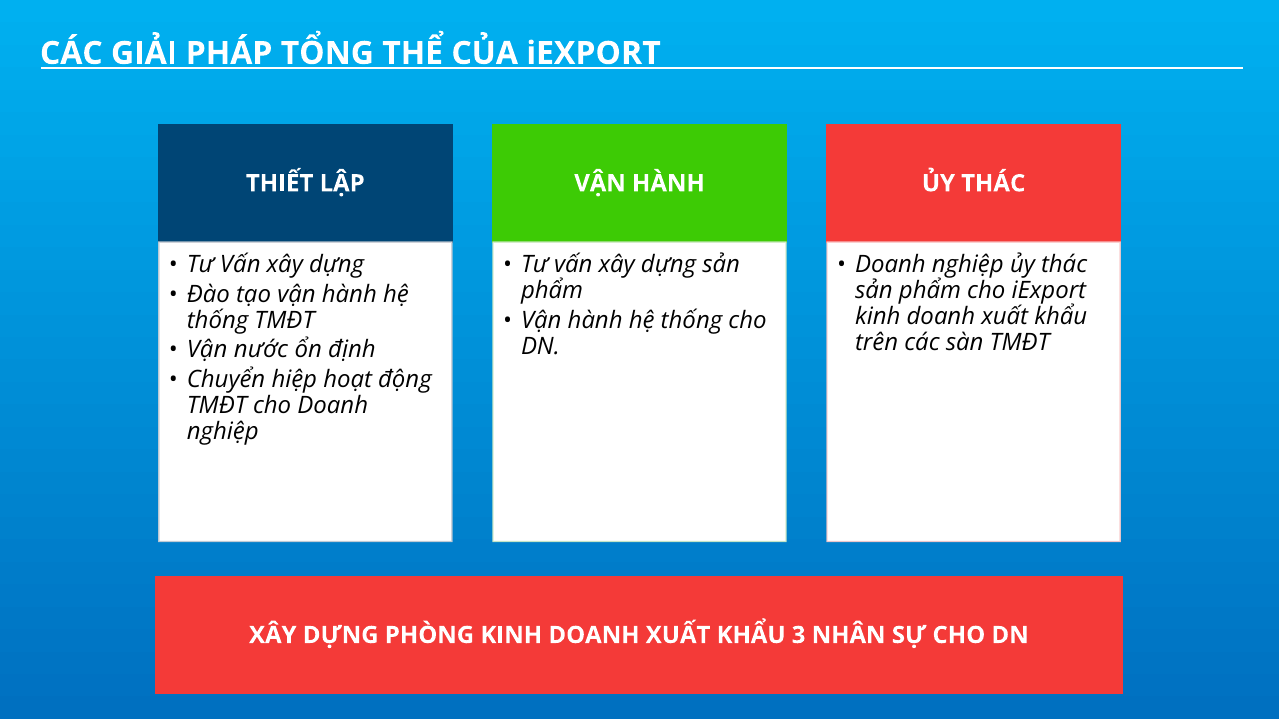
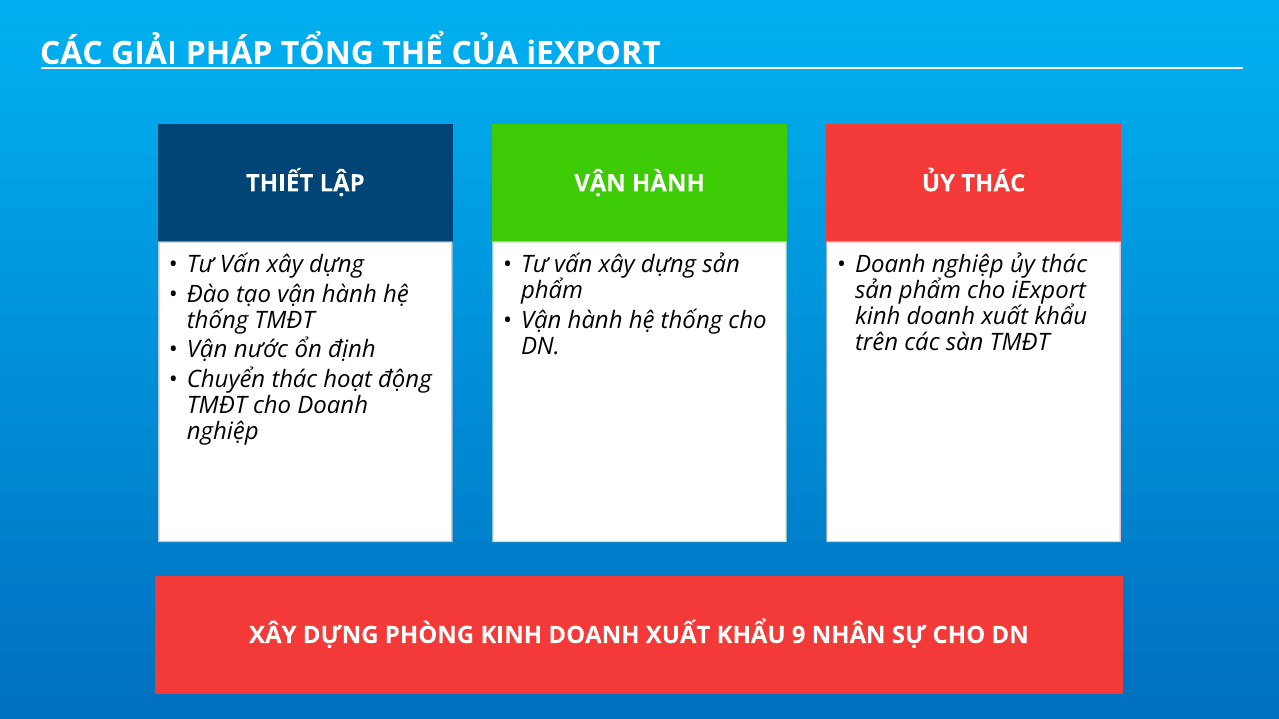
Chuyển hiệp: hiệp -> thác
3: 3 -> 9
